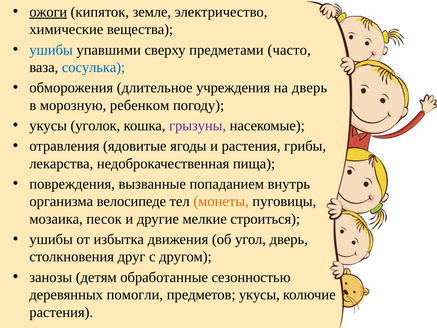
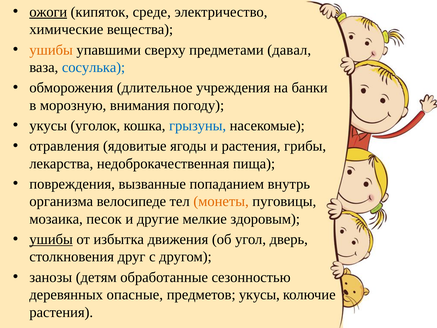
земле: земле -> среде
ушибы at (51, 50) colour: blue -> orange
часто: часто -> давал
на дверь: дверь -> банки
ребенком: ребенком -> внимания
грызуны colour: purple -> blue
строиться: строиться -> здоровым
ушибы at (51, 239) underline: none -> present
помогли: помогли -> опасные
